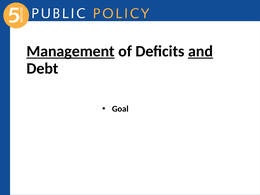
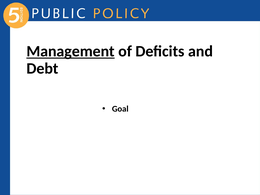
and underline: present -> none
